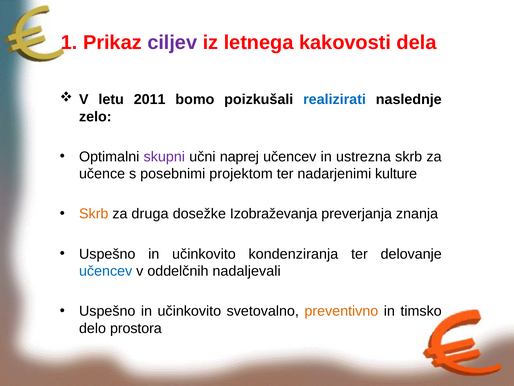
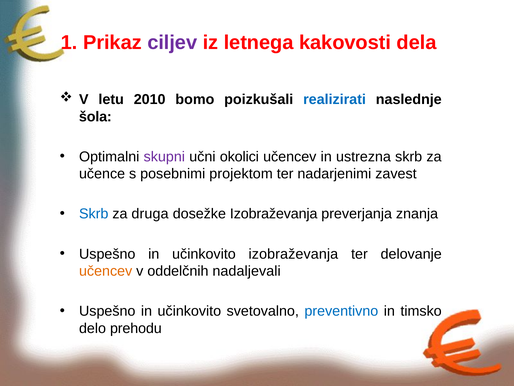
2011: 2011 -> 2010
zelo: zelo -> šola
naprej: naprej -> okolici
kulture: kulture -> zavest
Skrb at (94, 214) colour: orange -> blue
učinkovito kondenziranja: kondenziranja -> izobraževanja
učencev at (106, 271) colour: blue -> orange
preventivno colour: orange -> blue
prostora: prostora -> prehodu
